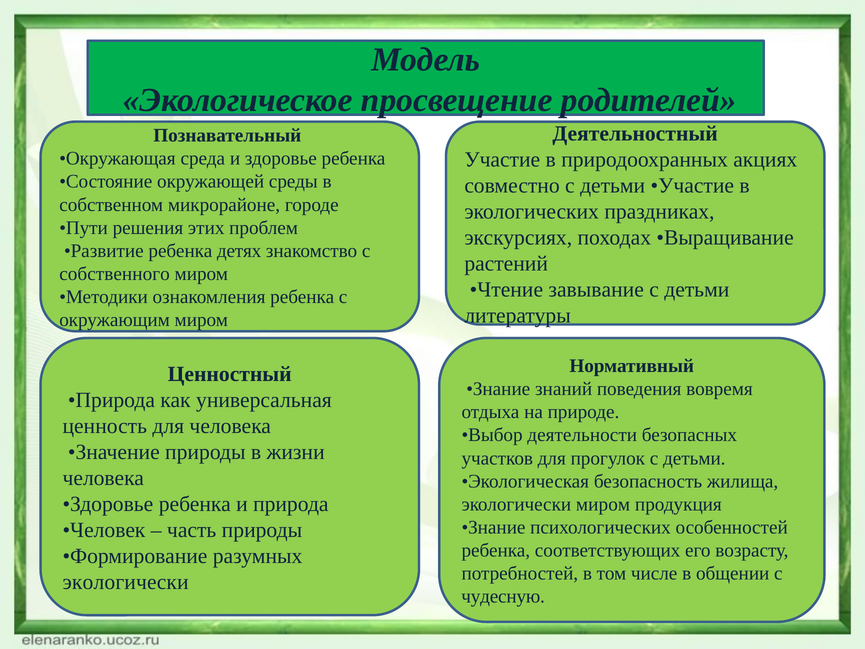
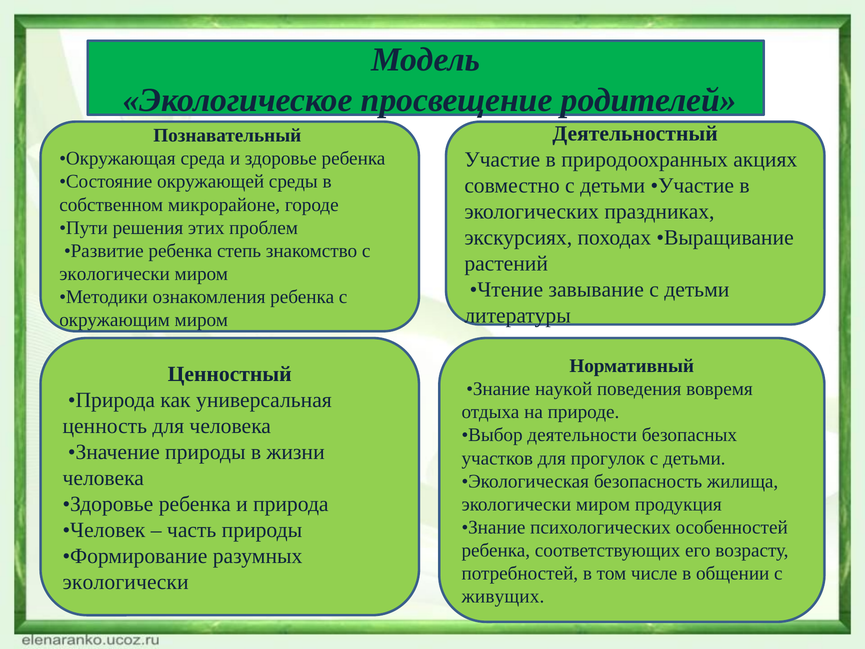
детях: детях -> степь
собственного at (115, 274): собственного -> экологически
знаний: знаний -> наукой
чудесную: чудесную -> живущих
